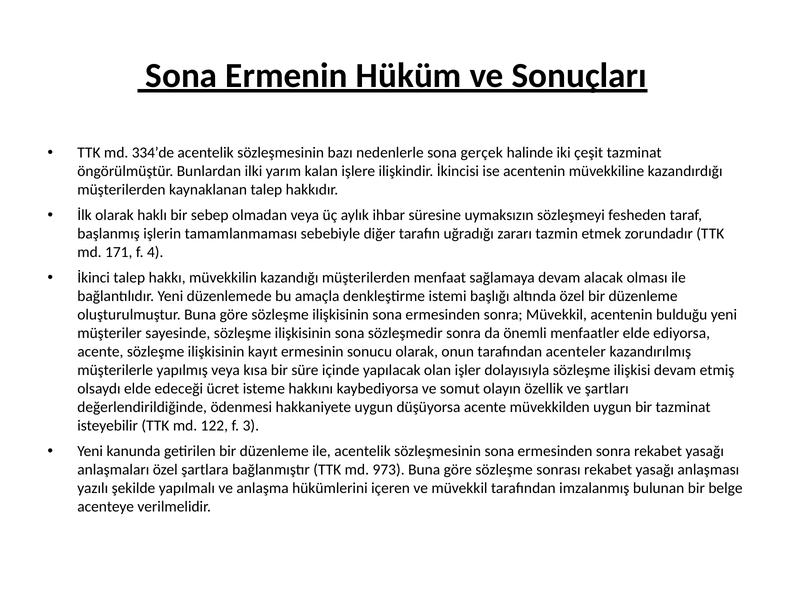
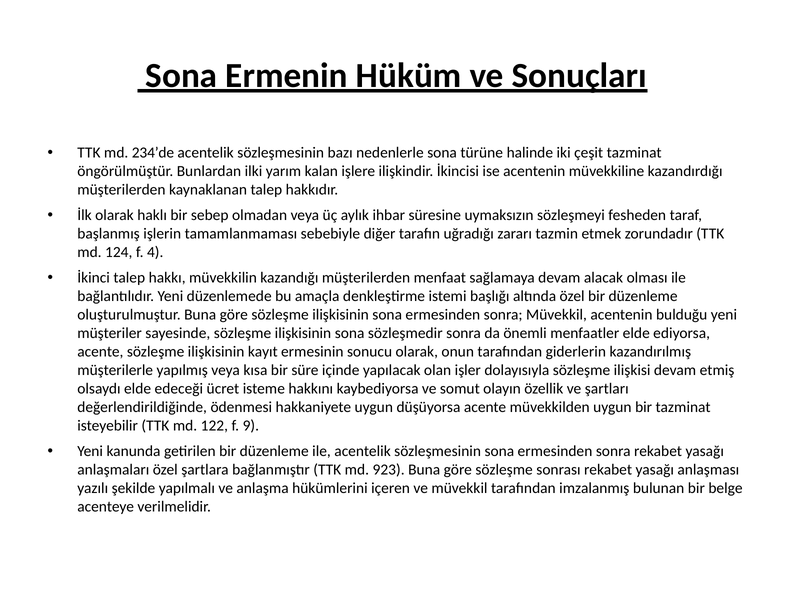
334’de: 334’de -> 234’de
gerçek: gerçek -> türüne
171: 171 -> 124
acenteler: acenteler -> giderlerin
3: 3 -> 9
973: 973 -> 923
